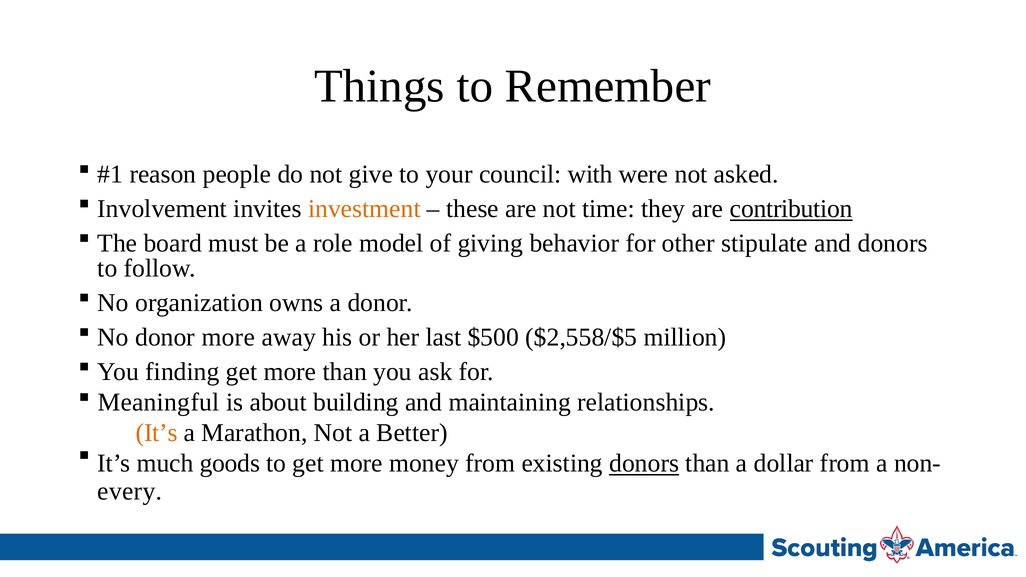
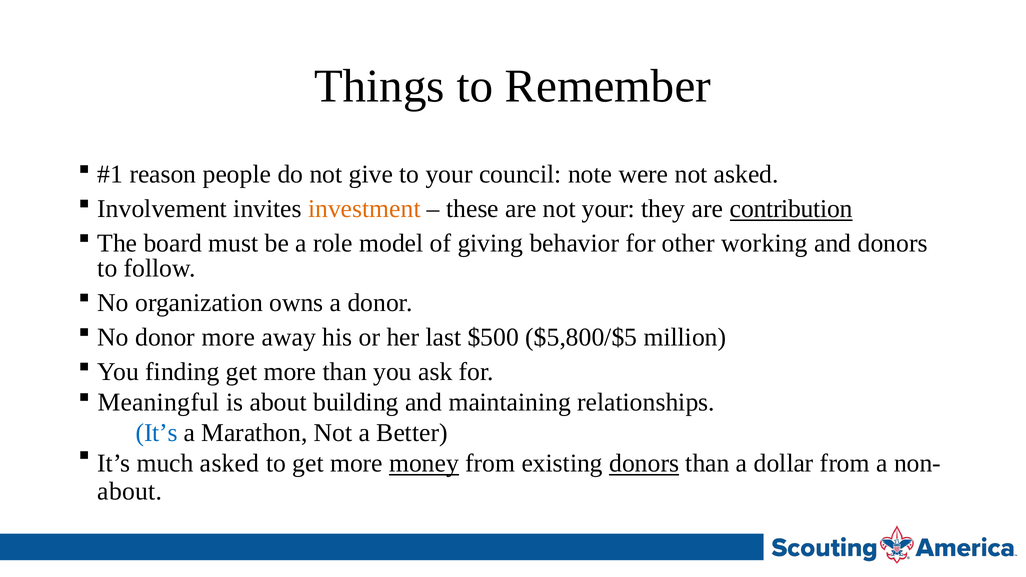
with: with -> note
not time: time -> your
stipulate: stipulate -> working
$2,558/$5: $2,558/$5 -> $5,800/$5
It’s at (157, 433) colour: orange -> blue
much goods: goods -> asked
money underline: none -> present
every at (130, 491): every -> about
